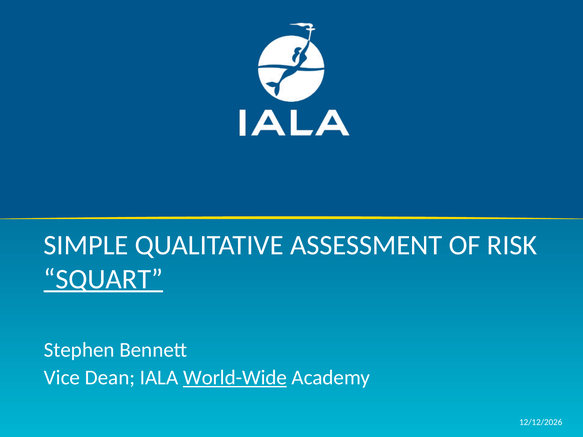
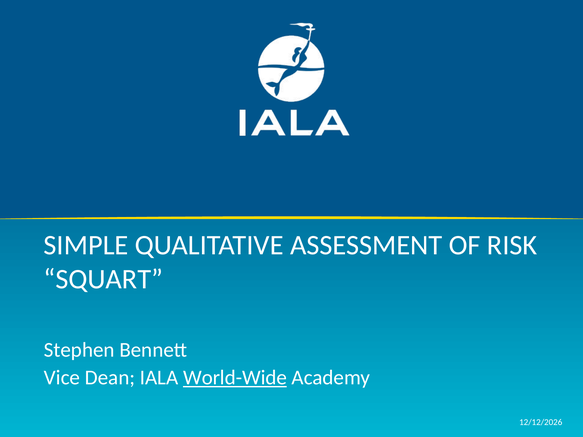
SQUART underline: present -> none
